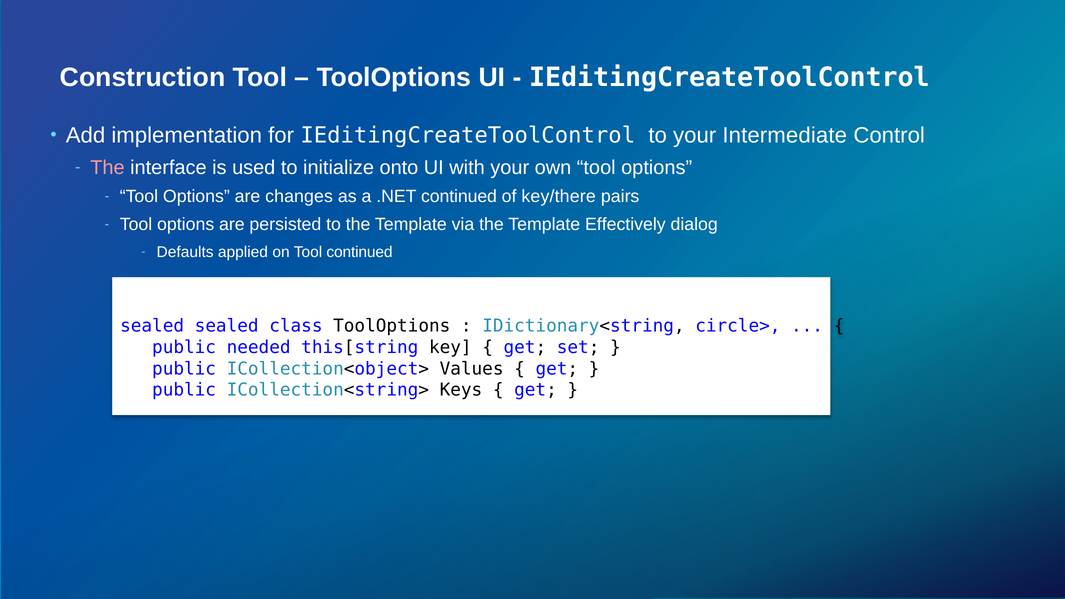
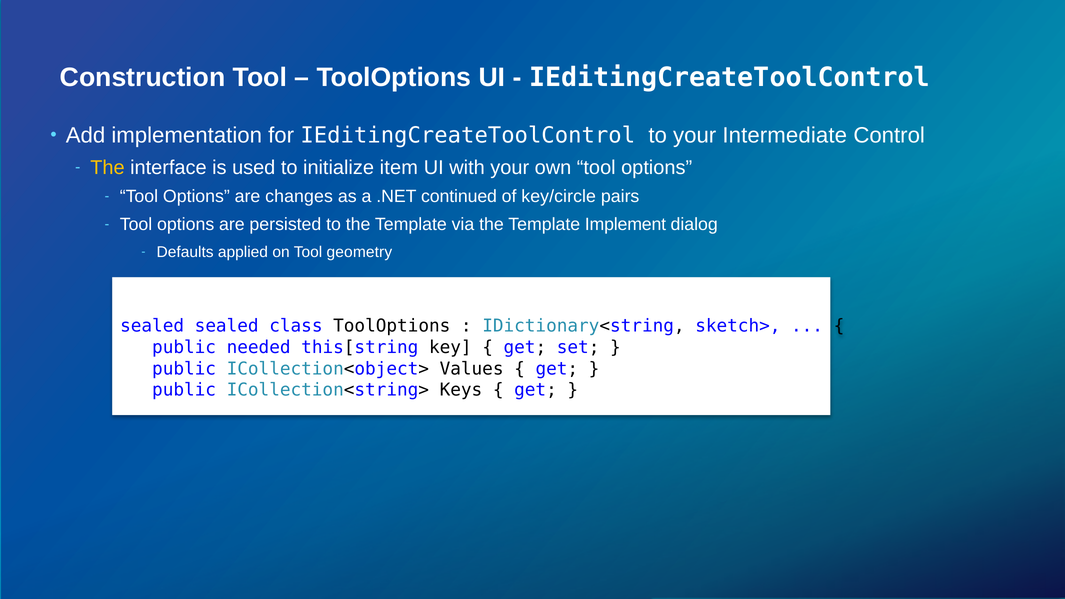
The at (108, 167) colour: pink -> yellow
onto: onto -> item
key/there: key/there -> key/circle
Effectively: Effectively -> Implement
Tool continued: continued -> geometry
circle>: circle> -> sketch>
